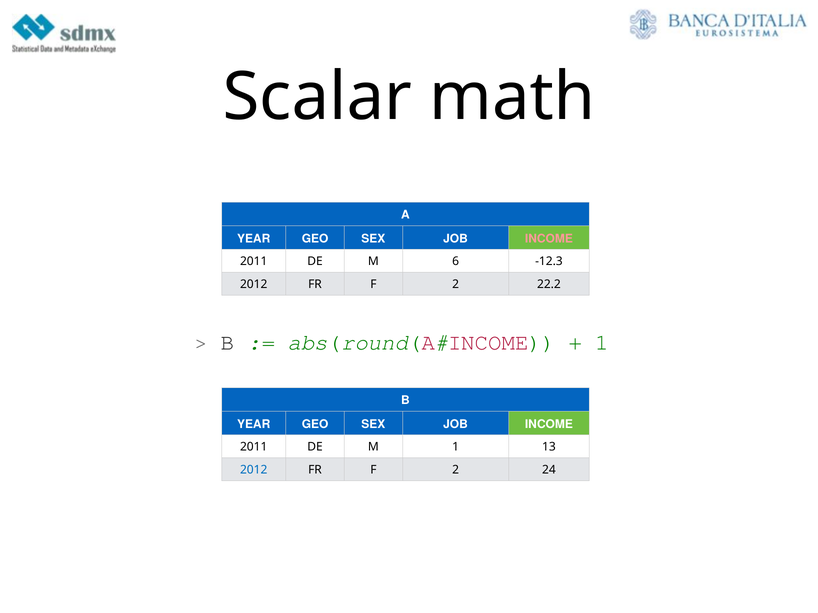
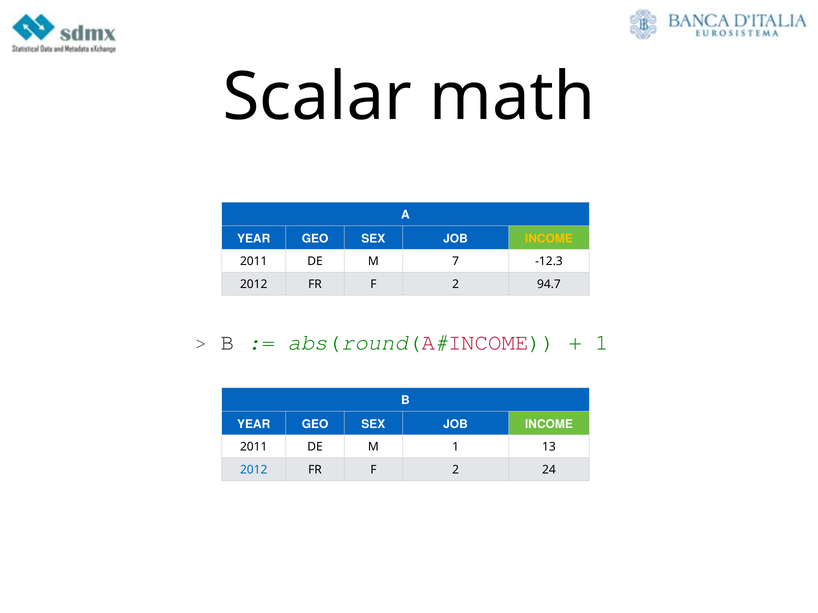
INCOME at (549, 239) colour: pink -> yellow
6: 6 -> 7
22.2: 22.2 -> 94.7
